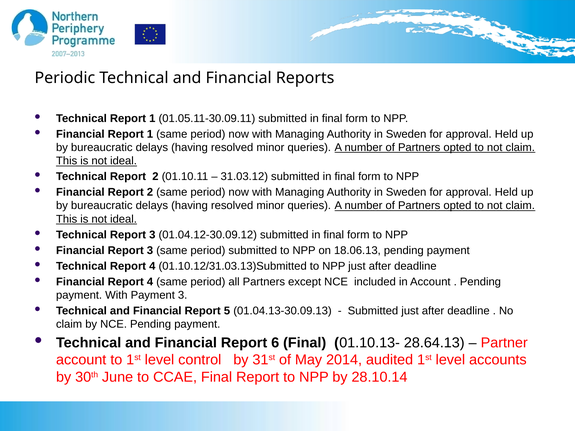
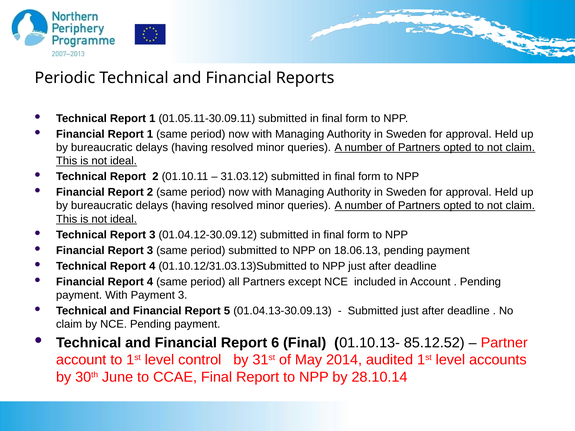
28.64.13: 28.64.13 -> 85.12.52
